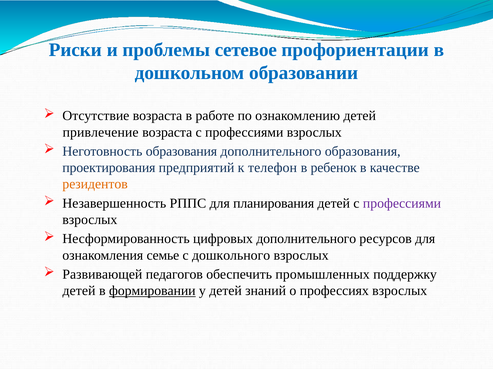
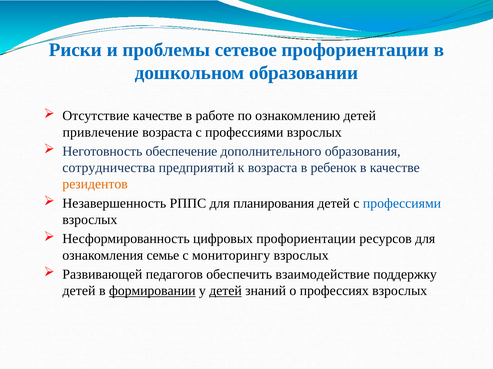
Отсутствие возраста: возраста -> качестве
Неготовность образования: образования -> обеспечение
проектирования: проектирования -> сотрудничества
к телефон: телефон -> возраста
профессиями at (402, 204) colour: purple -> blue
цифровых дополнительного: дополнительного -> профориентации
дошкольного: дошкольного -> мониторингу
промышленных: промышленных -> взаимодействие
детей at (226, 291) underline: none -> present
